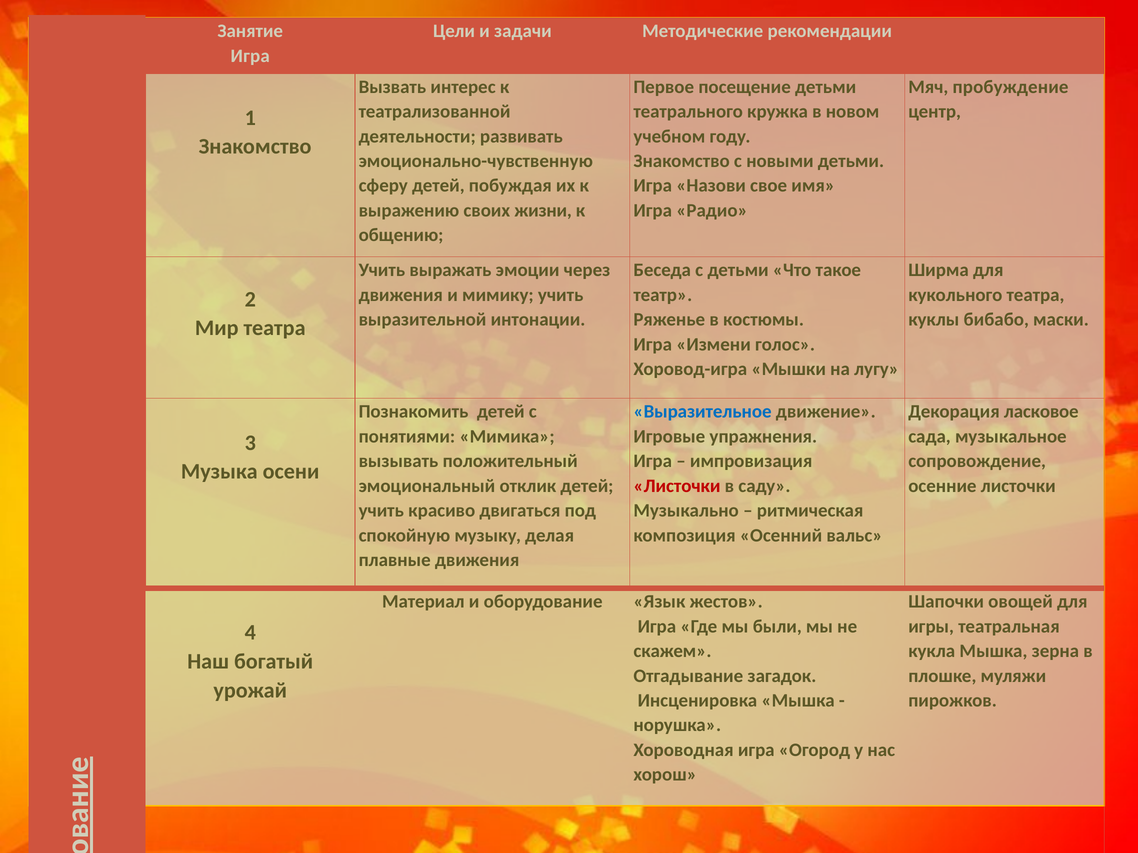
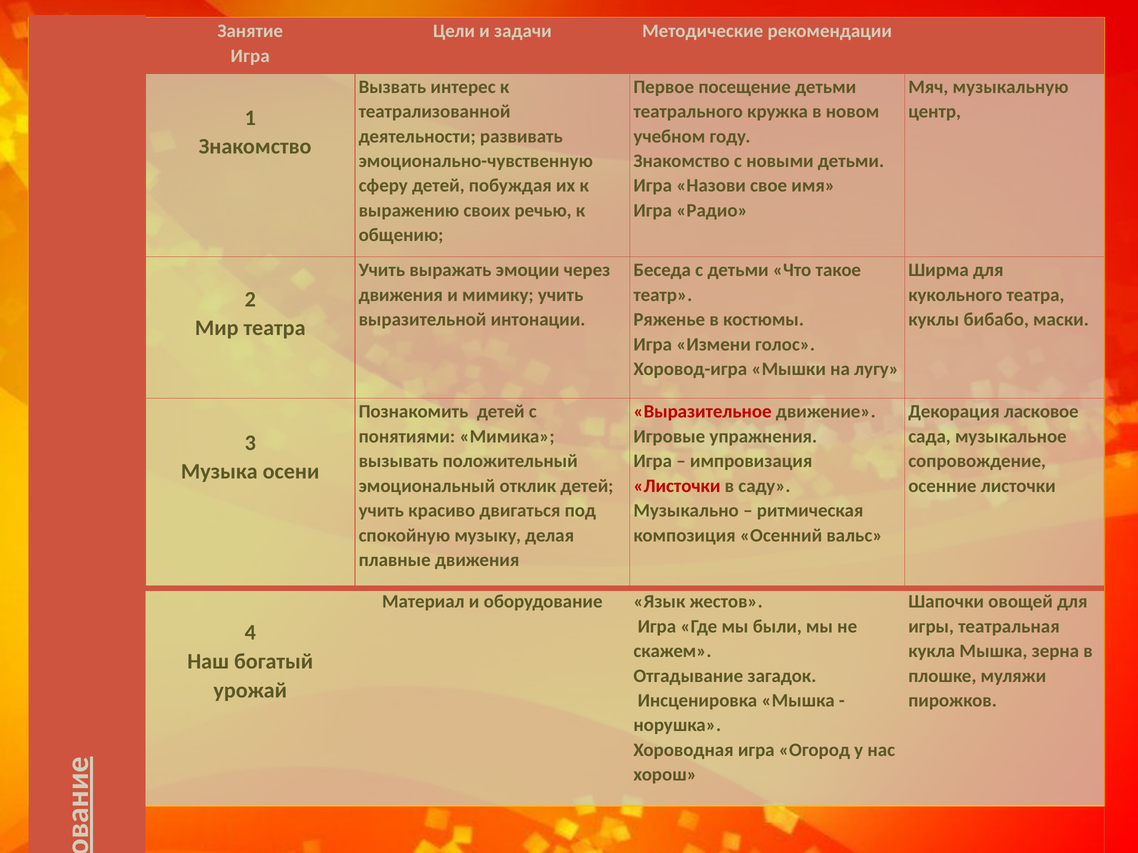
пробуждение: пробуждение -> музыкальную
жизни: жизни -> речью
Выразительное colour: blue -> red
